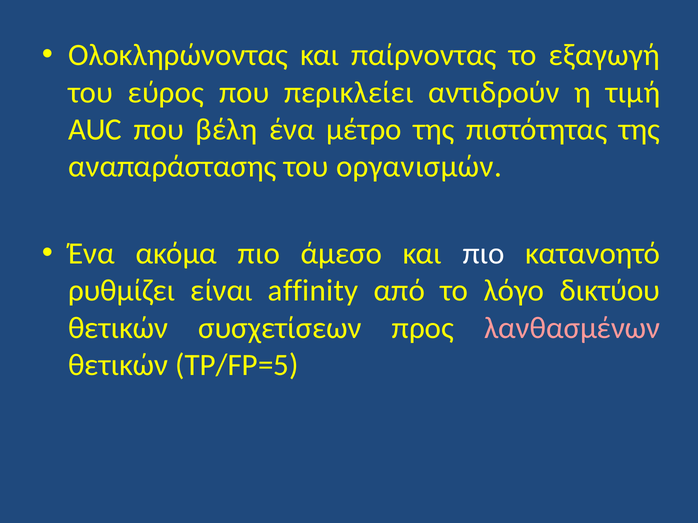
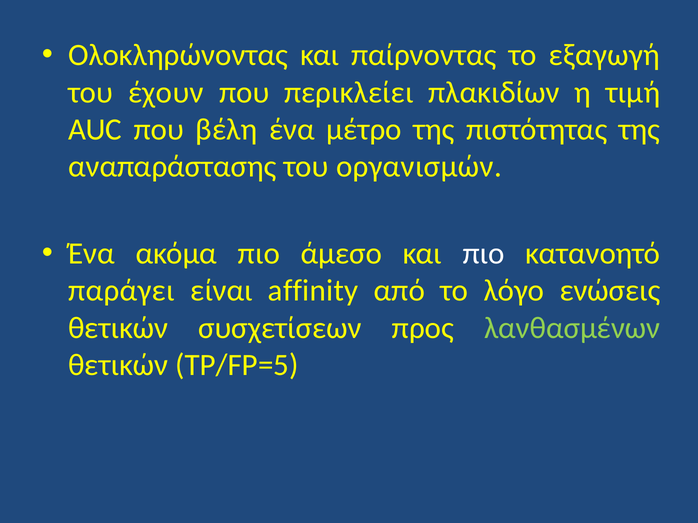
εύρος: εύρος -> έχουν
αντιδρούν: αντιδρούν -> πλακιδίων
ρυθμίζει: ρυθμίζει -> παράγει
δικτύου: δικτύου -> ενώσεις
λανθασμένων colour: pink -> light green
